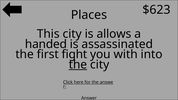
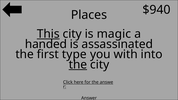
$623: $623 -> $940
This underline: none -> present
allows: allows -> magic
fight: fight -> type
